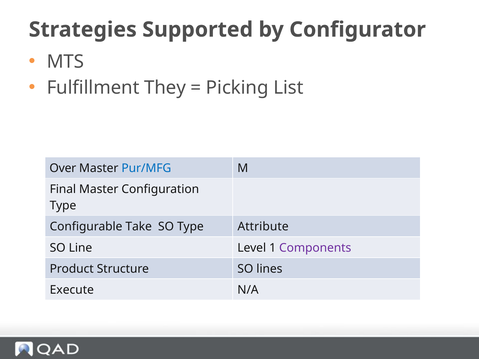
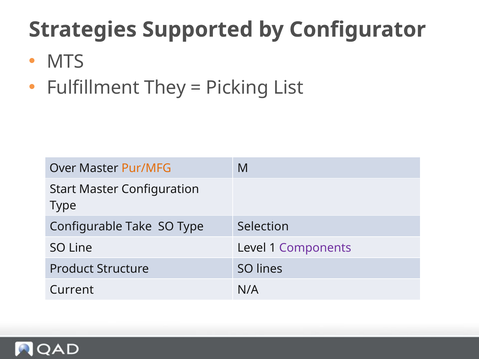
Pur/MFG colour: blue -> orange
Final: Final -> Start
Attribute: Attribute -> Selection
Execute: Execute -> Current
